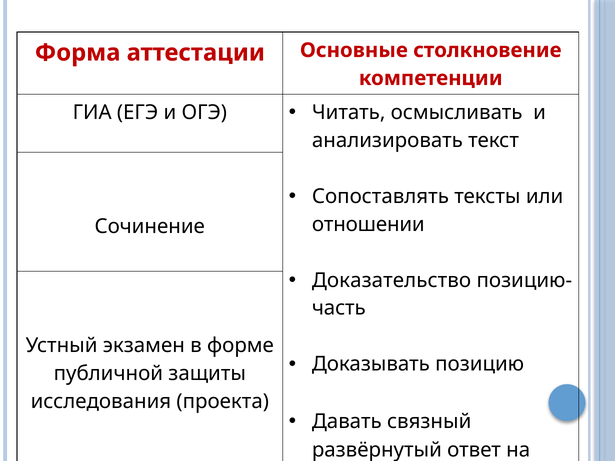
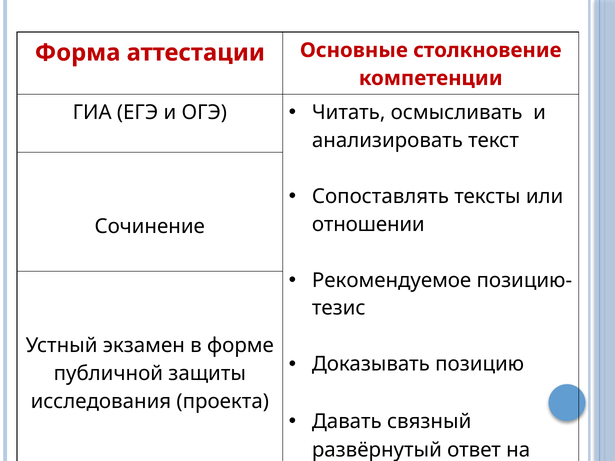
Доказательство: Доказательство -> Рекомендуемое
часть: часть -> тезис
